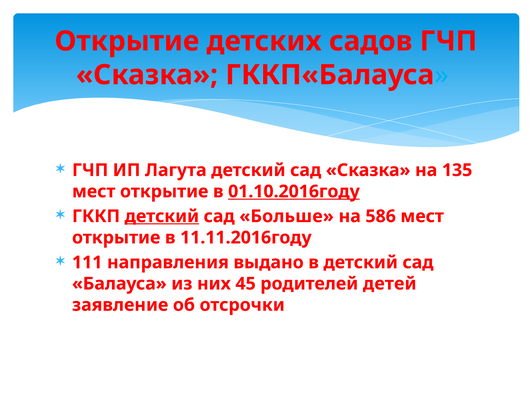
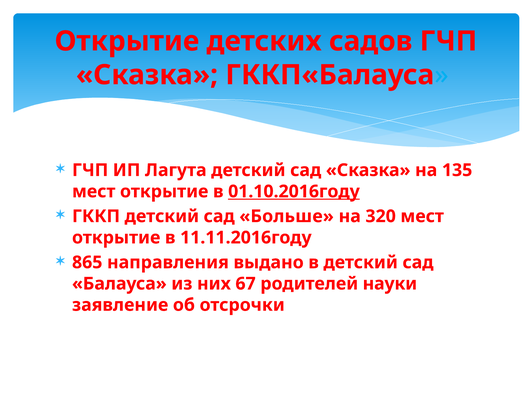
детский at (162, 216) underline: present -> none
586: 586 -> 320
111: 111 -> 865
45: 45 -> 67
детей: детей -> науки
